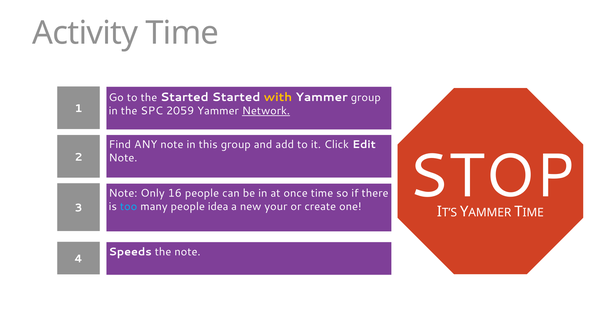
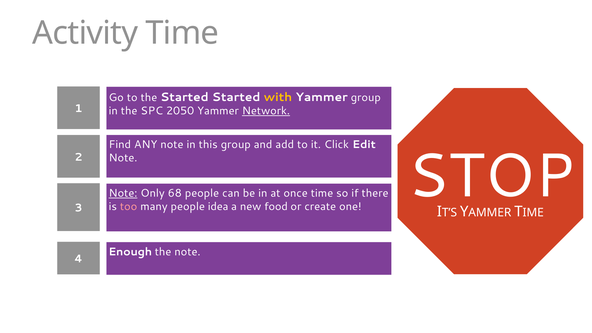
2059: 2059 -> 2050
Note at (123, 193) underline: none -> present
16: 16 -> 68
too colour: light blue -> pink
your: your -> food
Speeds: Speeds -> Enough
